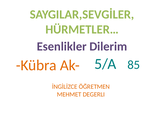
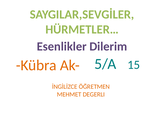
85: 85 -> 15
